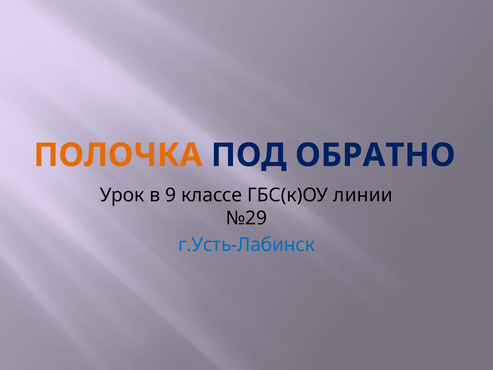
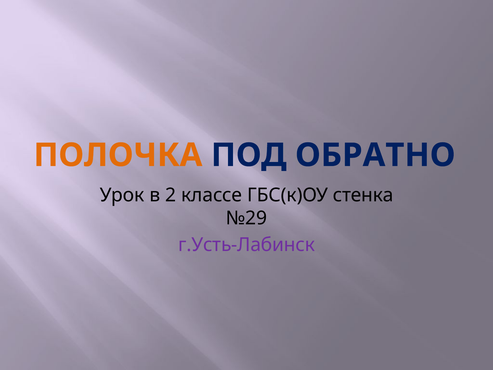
9: 9 -> 2
линии: линии -> стенка
г.Усть-Лабинск colour: blue -> purple
